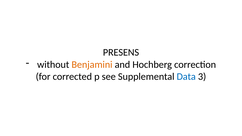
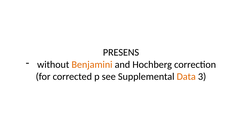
Data colour: blue -> orange
